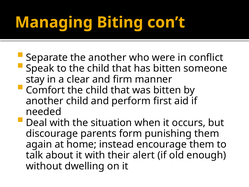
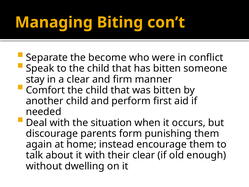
the another: another -> become
their alert: alert -> clear
